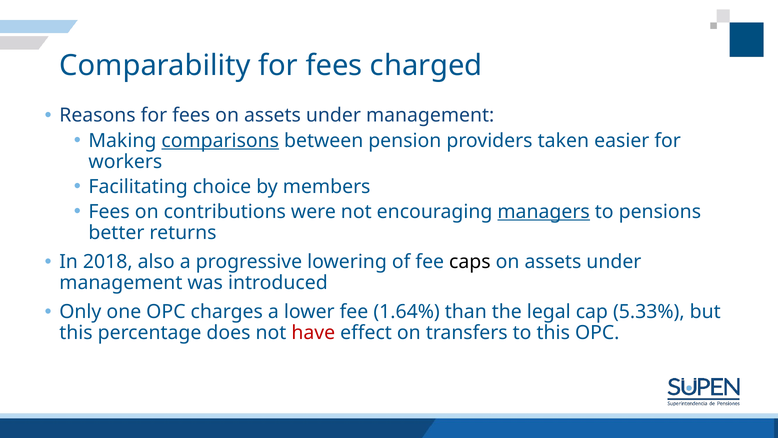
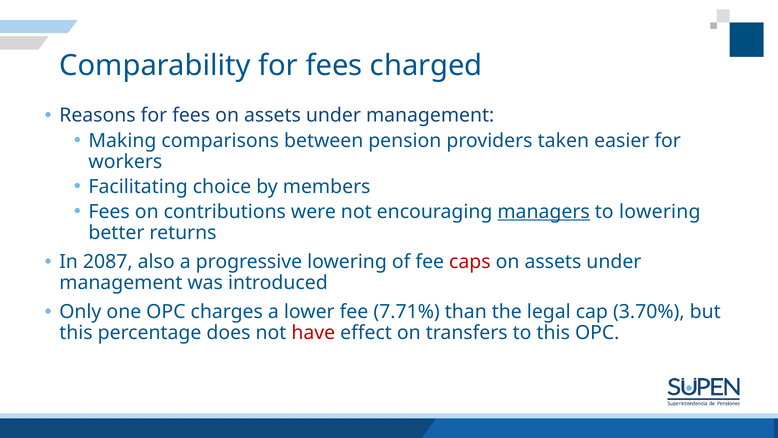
comparisons underline: present -> none
to pensions: pensions -> lowering
2018: 2018 -> 2087
caps colour: black -> red
1.64%: 1.64% -> 7.71%
5.33%: 5.33% -> 3.70%
